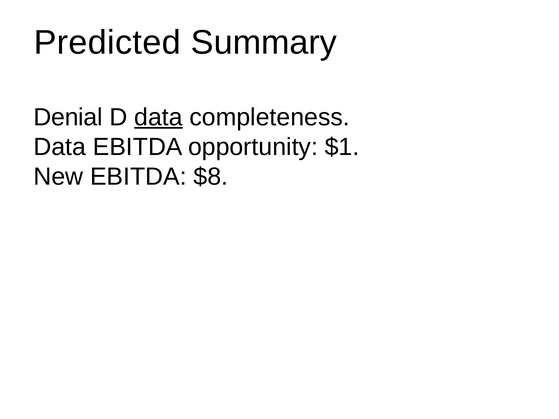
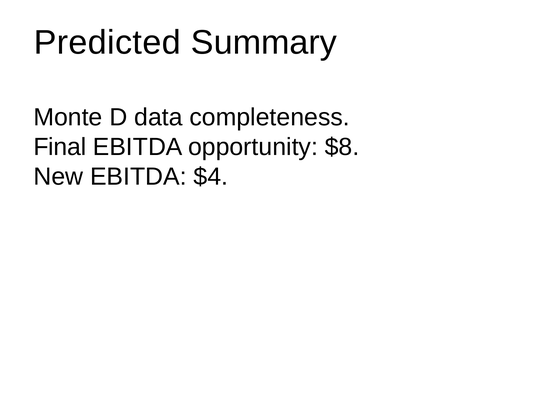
Denial: Denial -> Monte
data at (158, 117) underline: present -> none
Data at (60, 147): Data -> Final
$1: $1 -> $8
$8: $8 -> $4
